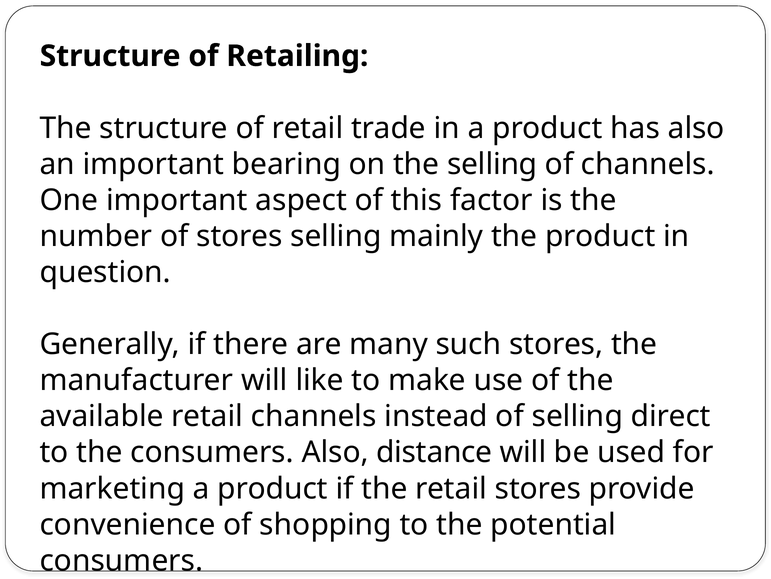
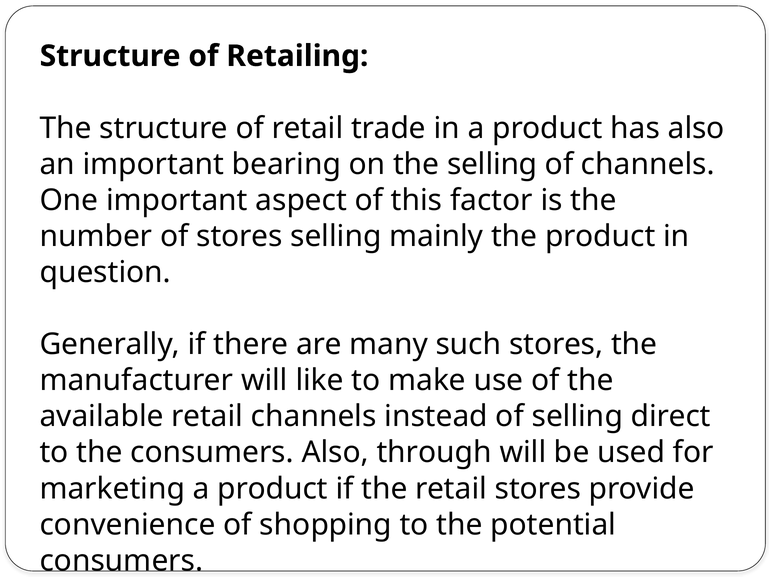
distance: distance -> through
